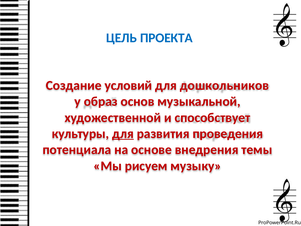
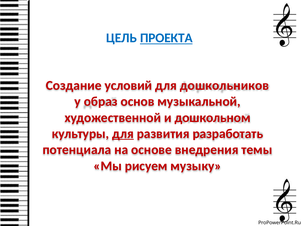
ПРОЕКТА underline: none -> present
способствует: способствует -> дошкольном
проведения: проведения -> разработать
